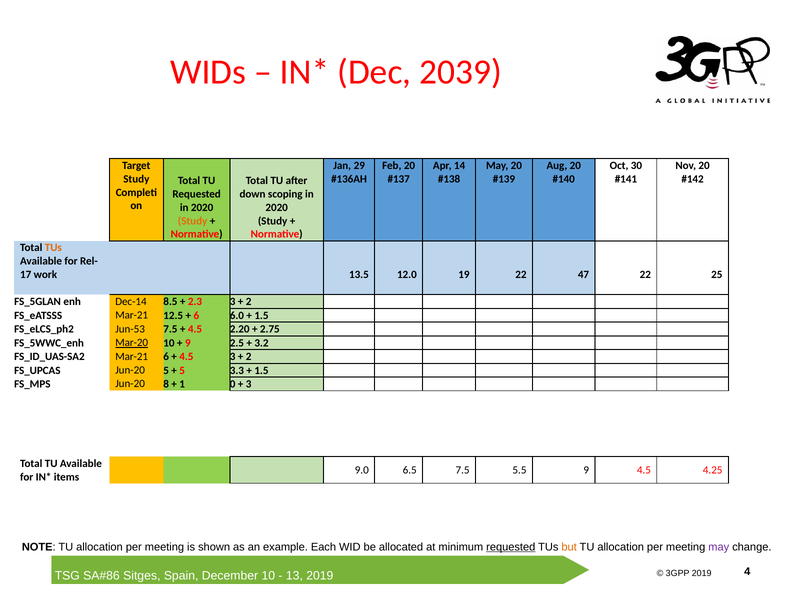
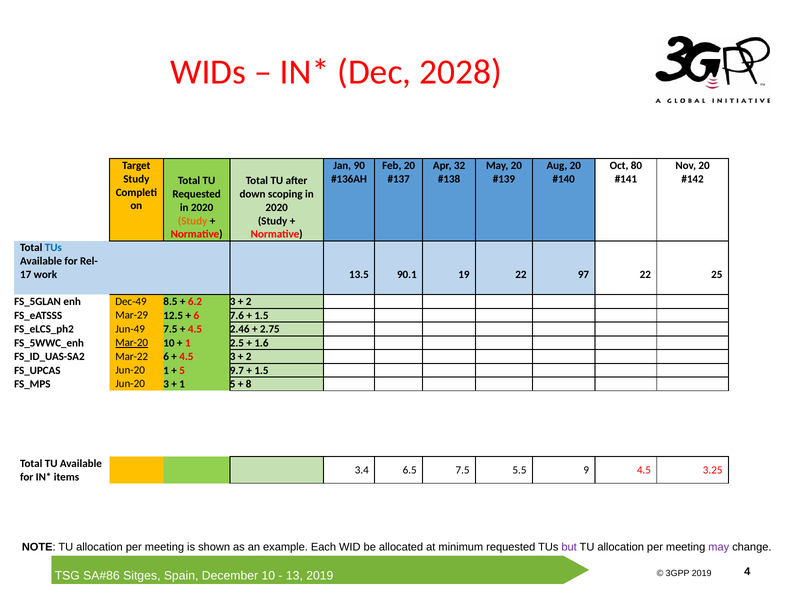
2039: 2039 -> 2028
29: 29 -> 90
14: 14 -> 32
30: 30 -> 80
TUs at (53, 248) colour: orange -> blue
12.0: 12.0 -> 90.1
47: 47 -> 97
Dec-14: Dec-14 -> Dec-49
2.3: 2.3 -> 6.2
Mar-21 at (132, 315): Mar-21 -> Mar-29
6.0: 6.0 -> 7.6
Jun-53: Jun-53 -> Jun-49
2.20: 2.20 -> 2.46
9 at (188, 343): 9 -> 1
3.2: 3.2 -> 1.6
Mar-21 at (132, 356): Mar-21 -> Mar-22
Jun-20 5: 5 -> 1
3.3: 3.3 -> 9.7
Jun-20 8: 8 -> 3
1 0: 0 -> 5
3 at (249, 384): 3 -> 8
9.0: 9.0 -> 3.4
4.25: 4.25 -> 3.25
requested at (511, 547) underline: present -> none
but colour: orange -> purple
